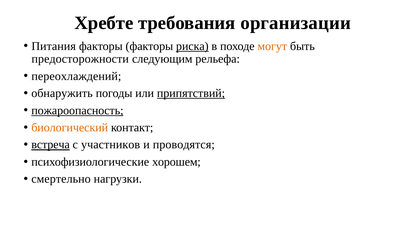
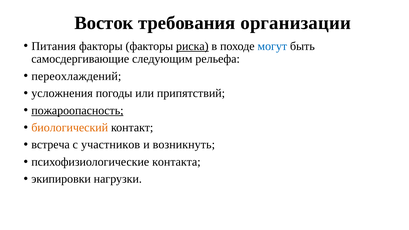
Хребте: Хребте -> Восток
могут colour: orange -> blue
предосторожности: предосторожности -> самосдергивающие
обнаружить: обнаружить -> усложнения
припятствий underline: present -> none
встреча underline: present -> none
проводятся: проводятся -> возникнуть
хорошем: хорошем -> контакта
смертельно: смертельно -> экипировки
